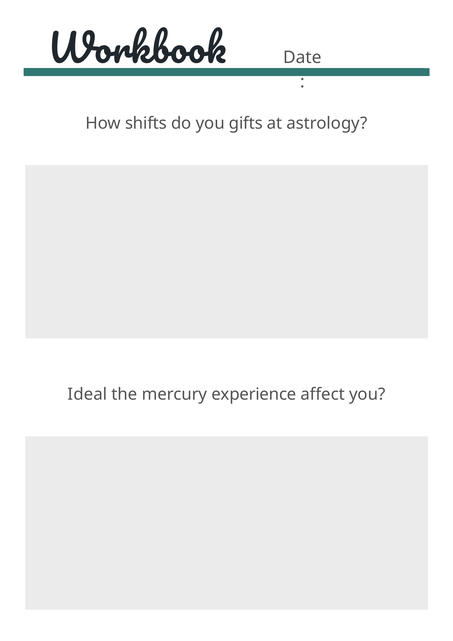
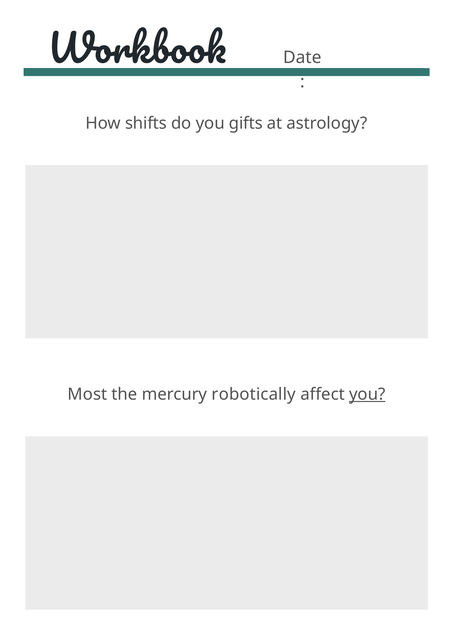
Ideal: Ideal -> Most
experience: experience -> robotically
you at (367, 394) underline: none -> present
